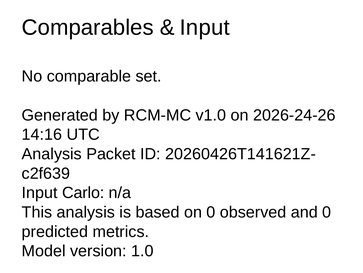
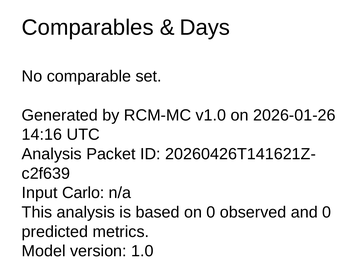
Input at (205, 28): Input -> Days
2026-24-26: 2026-24-26 -> 2026-01-26
